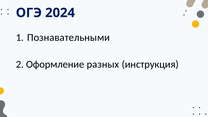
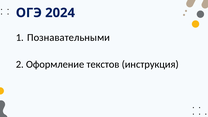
разных: разных -> текстов
